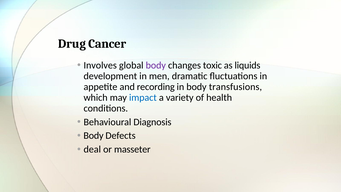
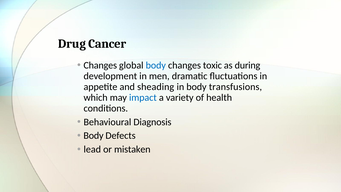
Involves at (100, 65): Involves -> Changes
body at (156, 65) colour: purple -> blue
liquids: liquids -> during
recording: recording -> sheading
deal: deal -> lead
masseter: masseter -> mistaken
